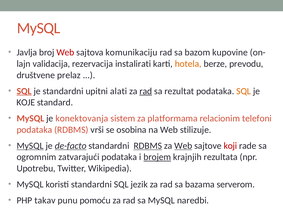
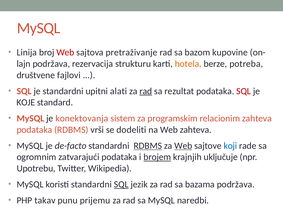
Javlja: Javlja -> Linija
komunikaciju: komunikaciju -> pretraživanje
validacija at (51, 64): validacija -> podržava
instalirati: instalirati -> strukturu
prevodu: prevodu -> potreba
prelaz: prelaz -> fajlovi
SQL at (24, 91) underline: present -> none
SQL at (244, 91) colour: orange -> red
platformama: platformama -> programskim
relacionim telefoni: telefoni -> zahteva
osobina: osobina -> dodeliti
Web stilizuje: stilizuje -> zahteva
MySQL at (30, 146) underline: present -> none
de-facto underline: present -> none
koji colour: red -> blue
rezultata: rezultata -> uključuje
SQL at (121, 185) underline: none -> present
bazama serverom: serverom -> podržava
pomoću: pomoću -> prijemu
